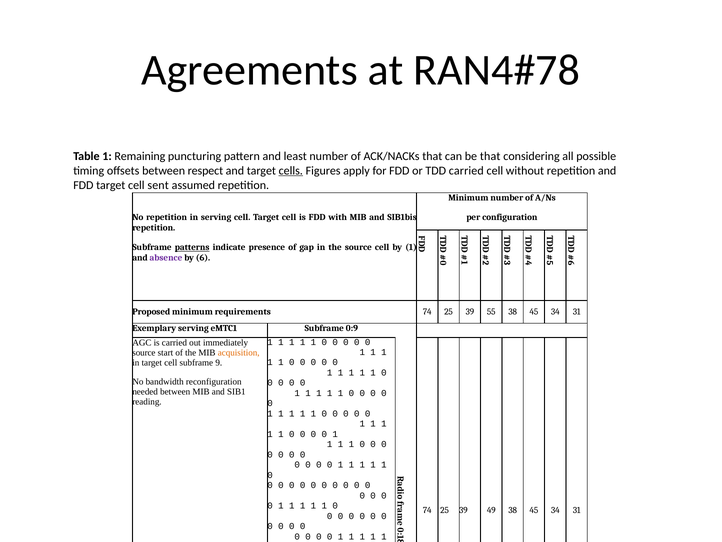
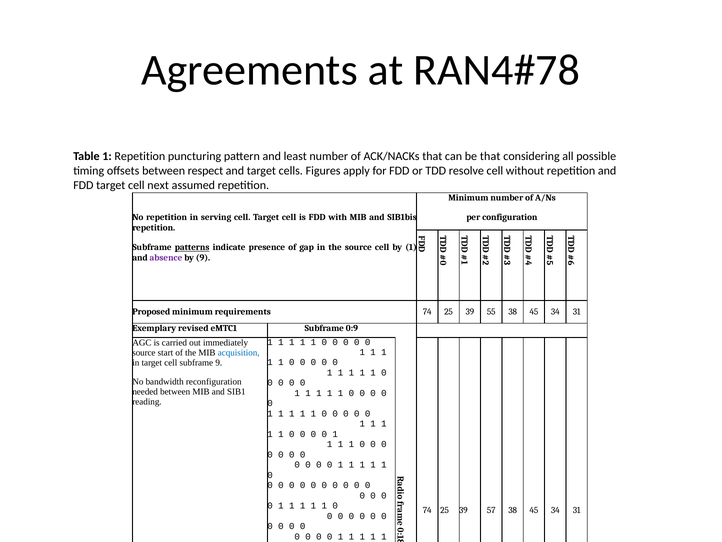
1 Remaining: Remaining -> Repetition
cells underline: present -> none
TDD carried: carried -> resolve
sent: sent -> next
by 6: 6 -> 9
Exemplary serving: serving -> revised
acquisition colour: orange -> blue
49: 49 -> 57
